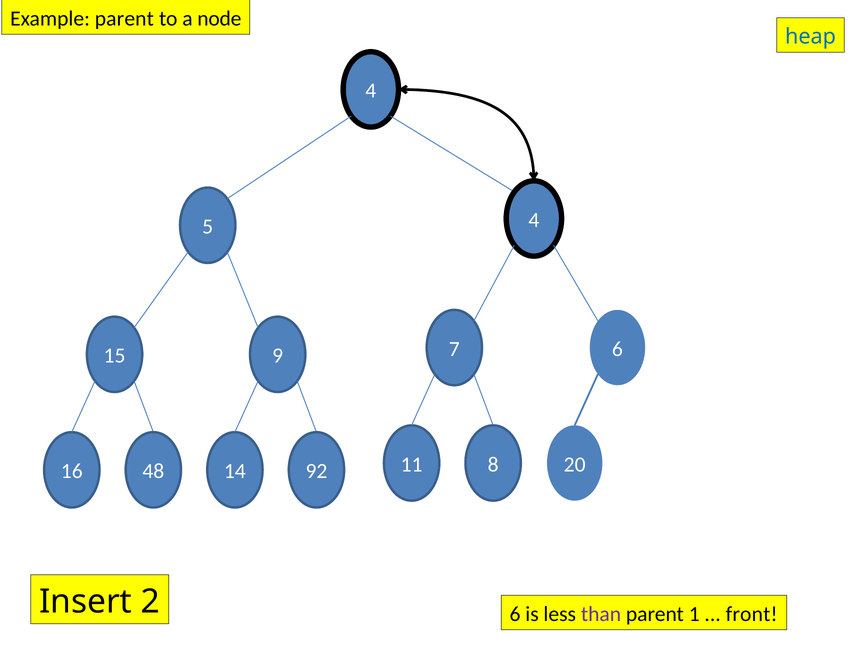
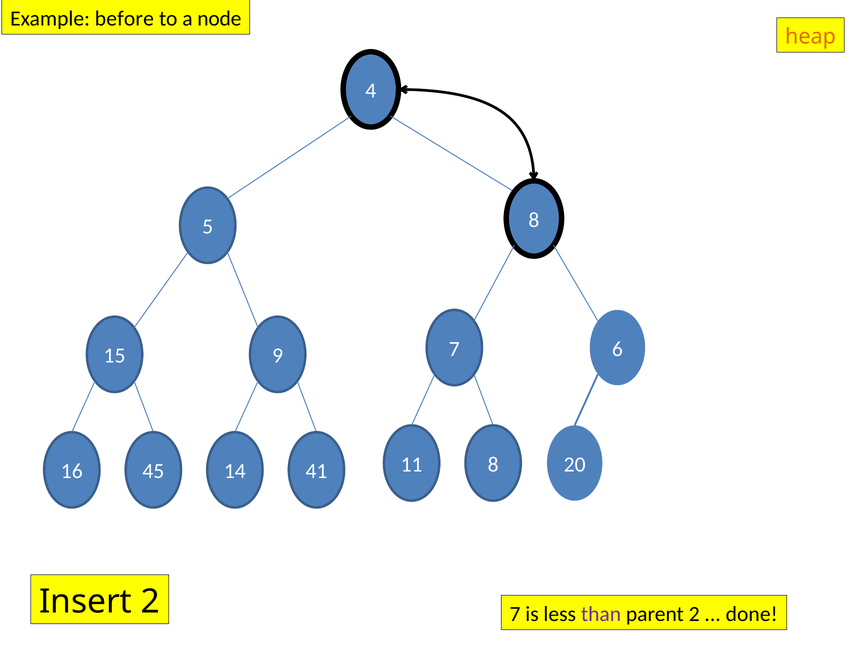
Example parent: parent -> before
heap colour: blue -> orange
5 4: 4 -> 8
48: 48 -> 45
92: 92 -> 41
2 6: 6 -> 7
parent 1: 1 -> 2
front: front -> done
